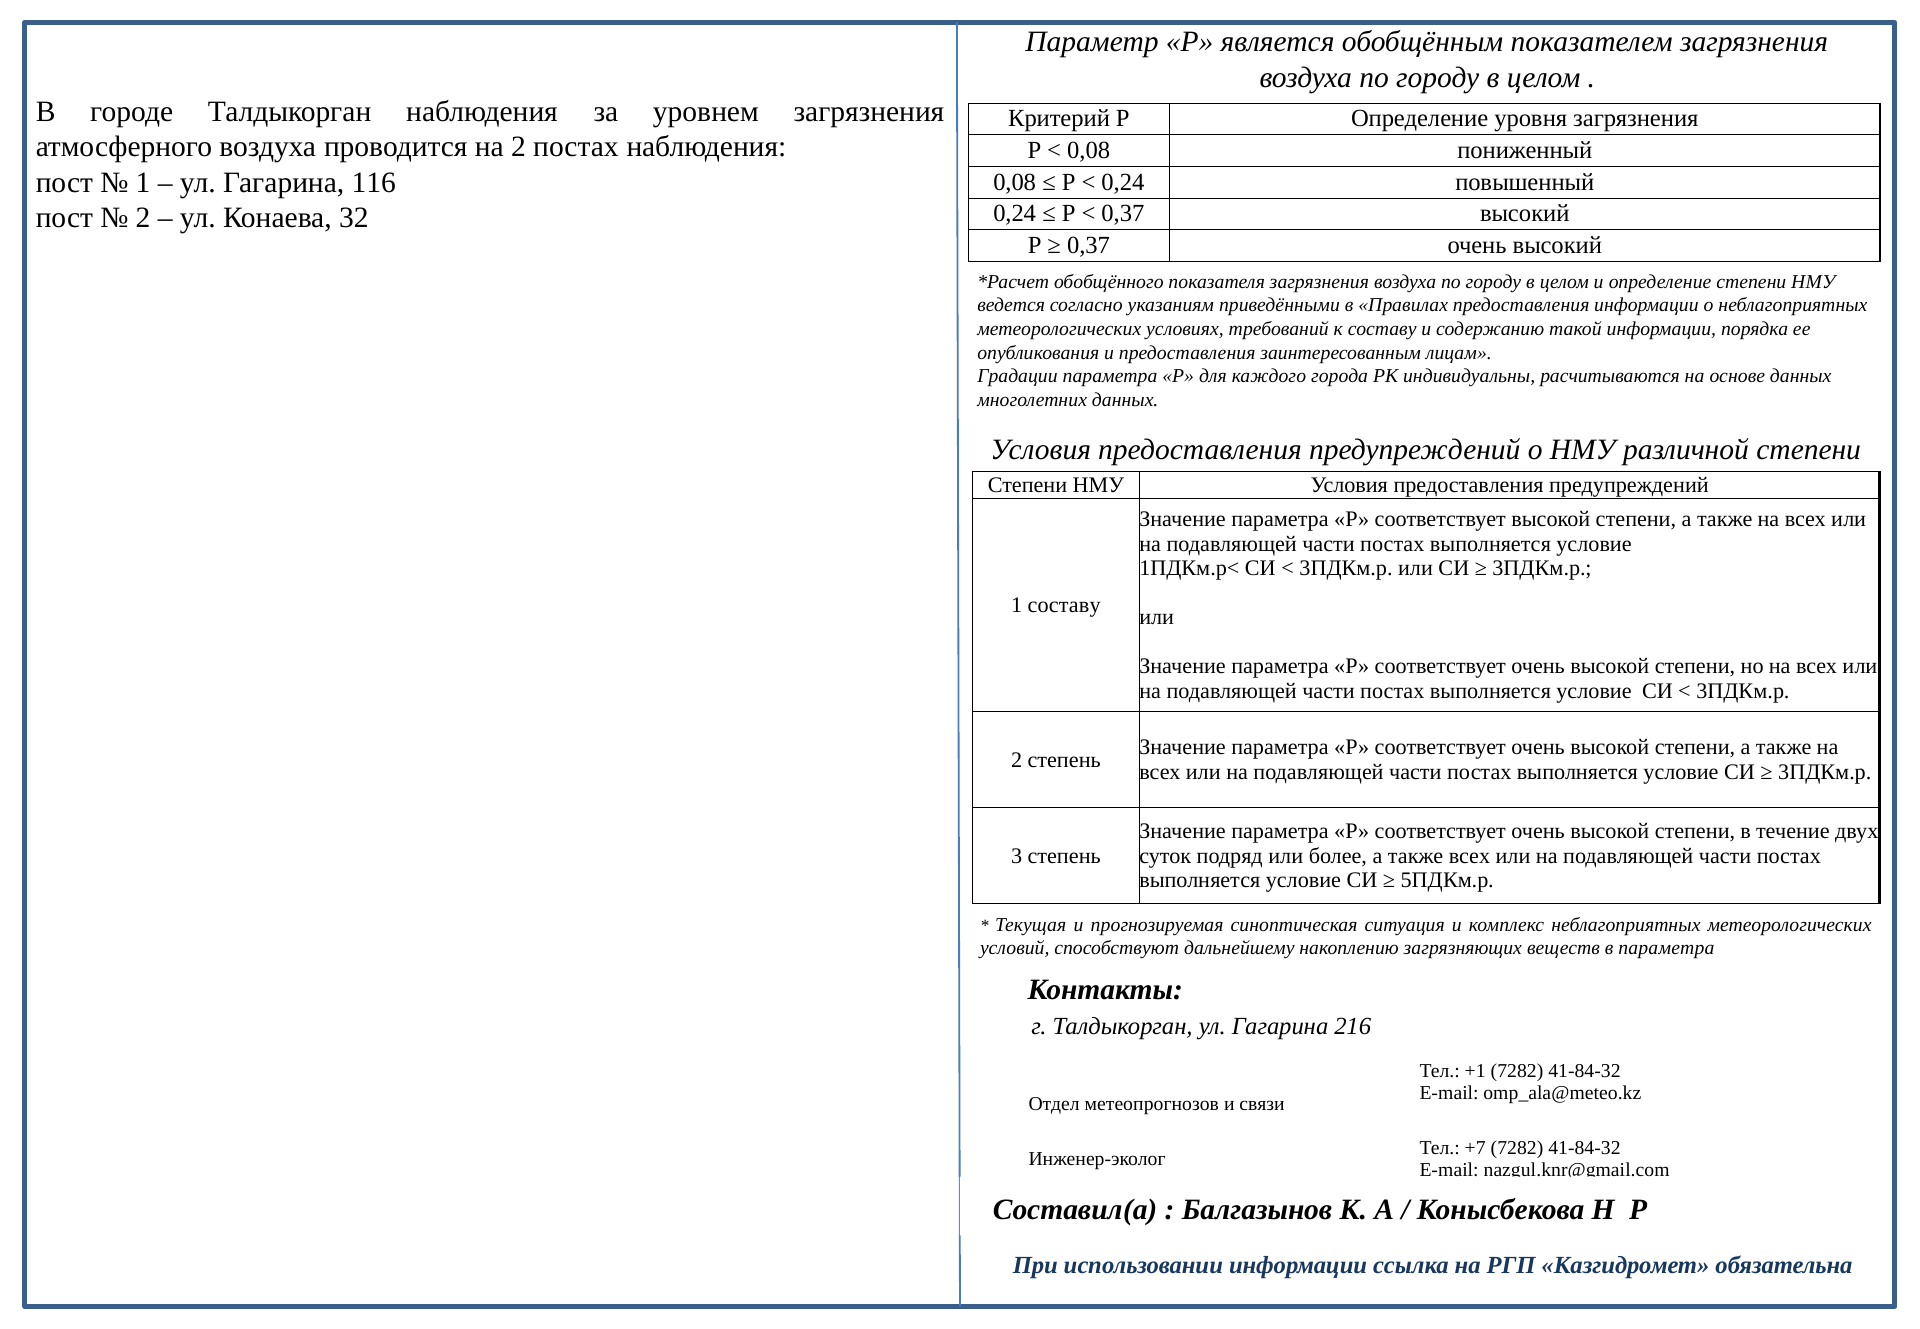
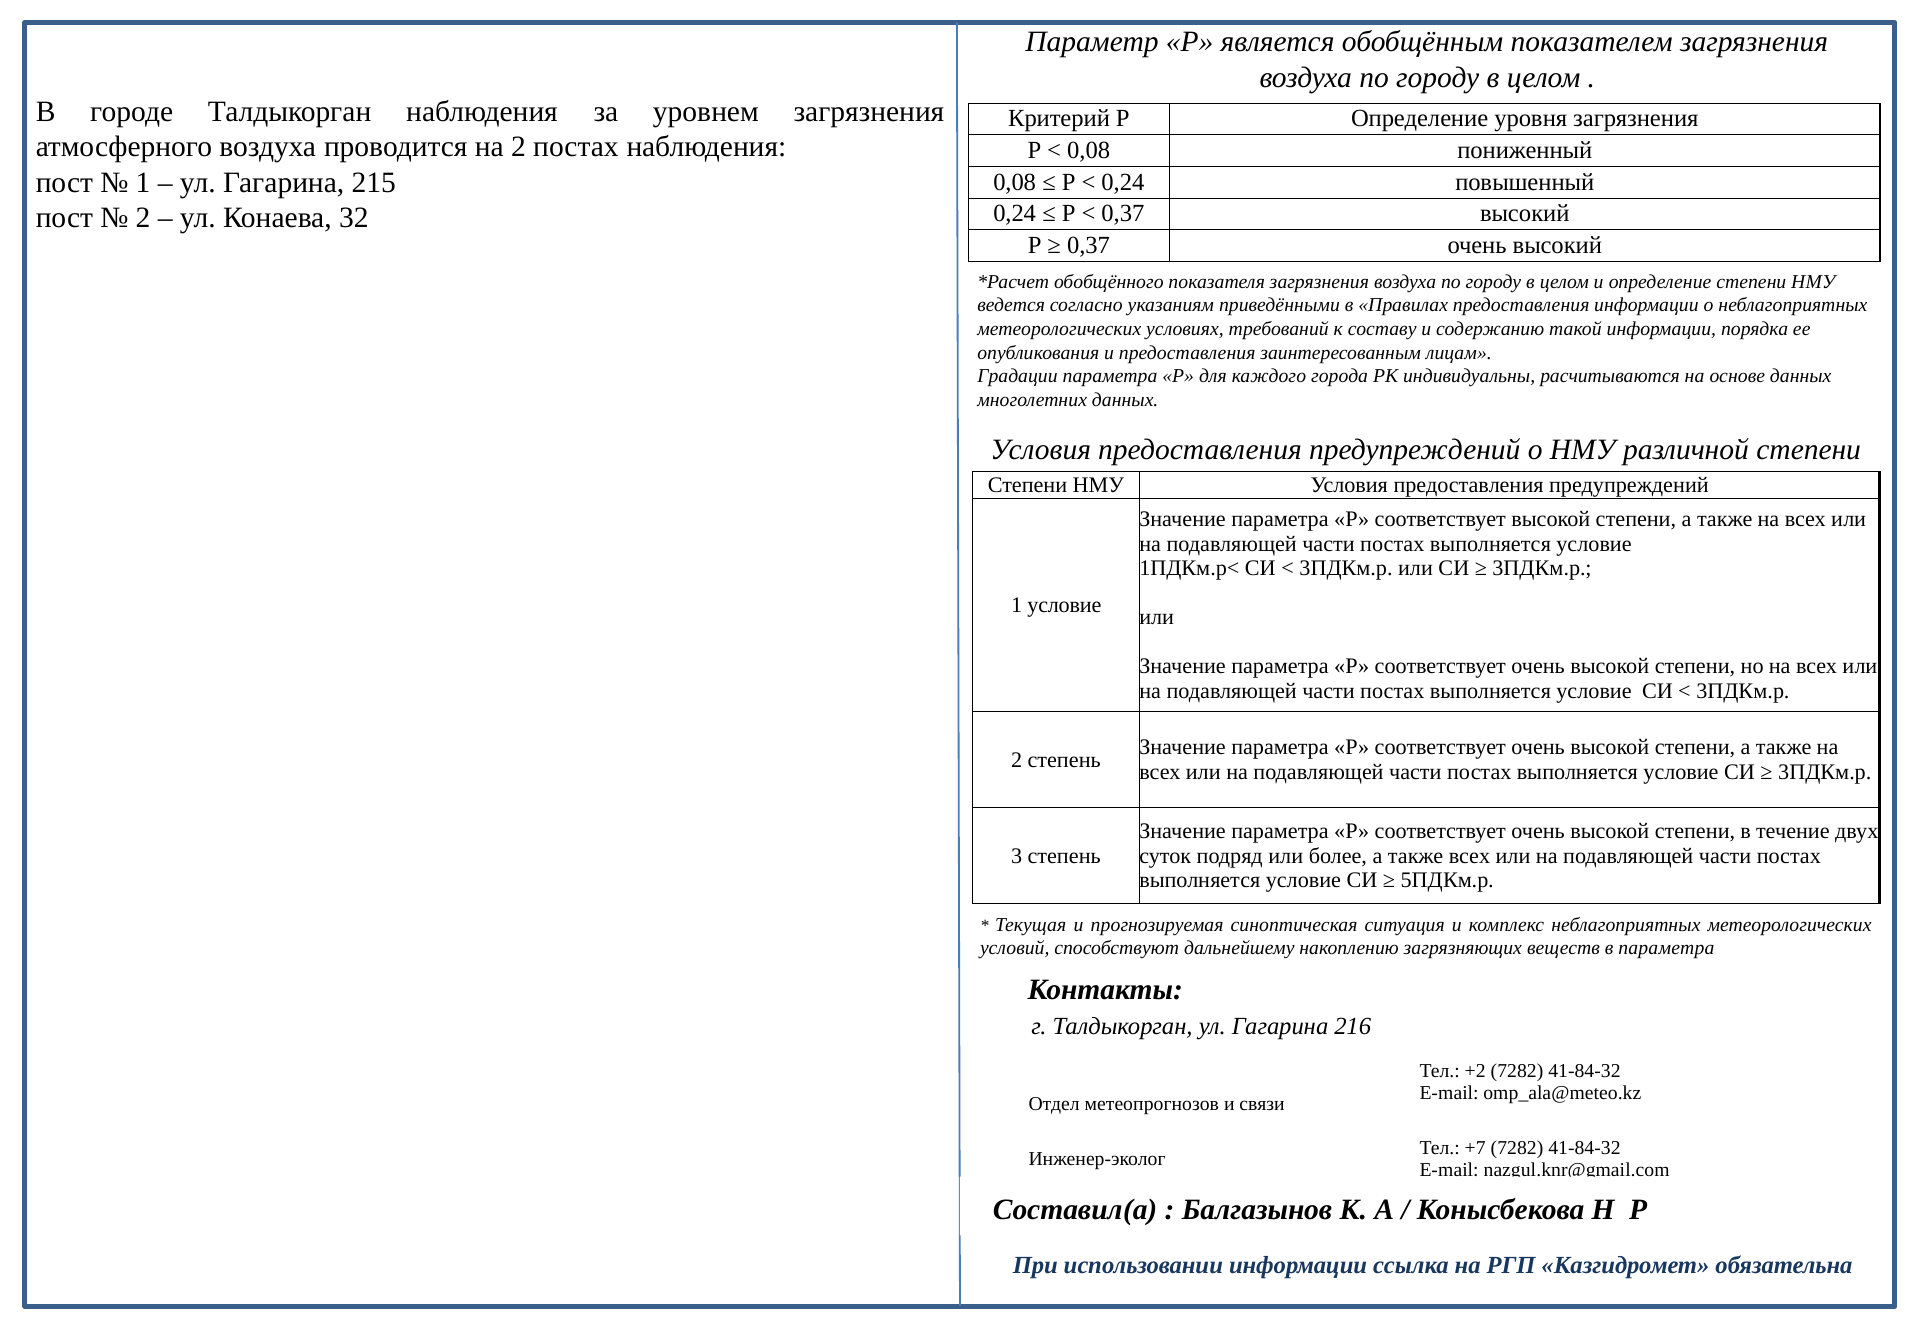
116: 116 -> 215
1 составу: составу -> условие
+1: +1 -> +2
